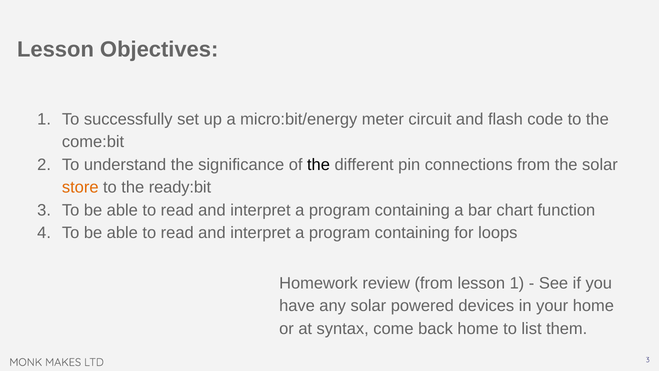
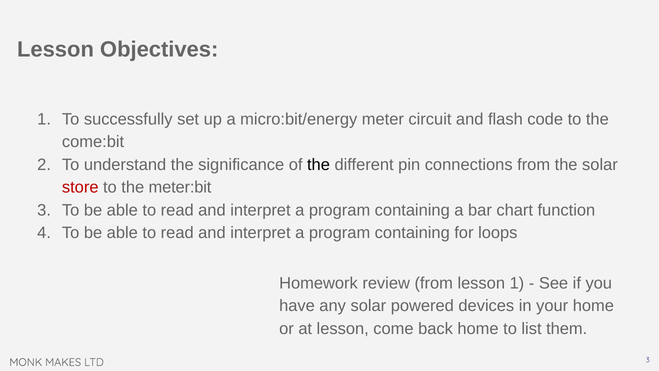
store colour: orange -> red
ready:bit: ready:bit -> meter:bit
at syntax: syntax -> lesson
